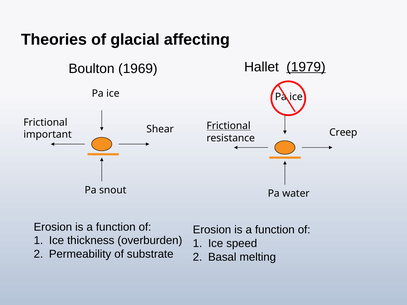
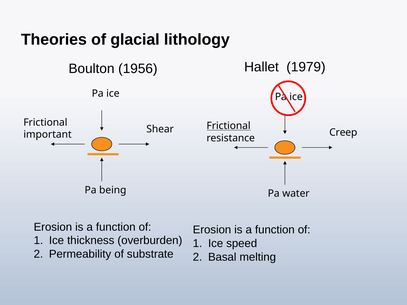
affecting: affecting -> lithology
1979 underline: present -> none
1969: 1969 -> 1956
snout: snout -> being
